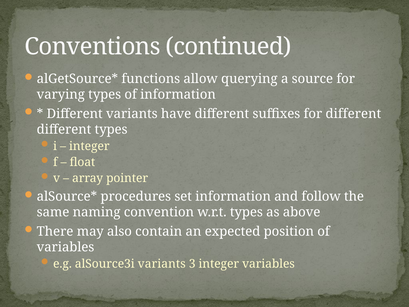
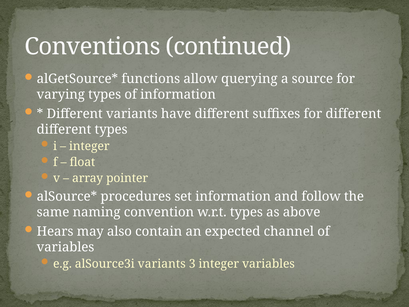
There: There -> Hears
position: position -> channel
